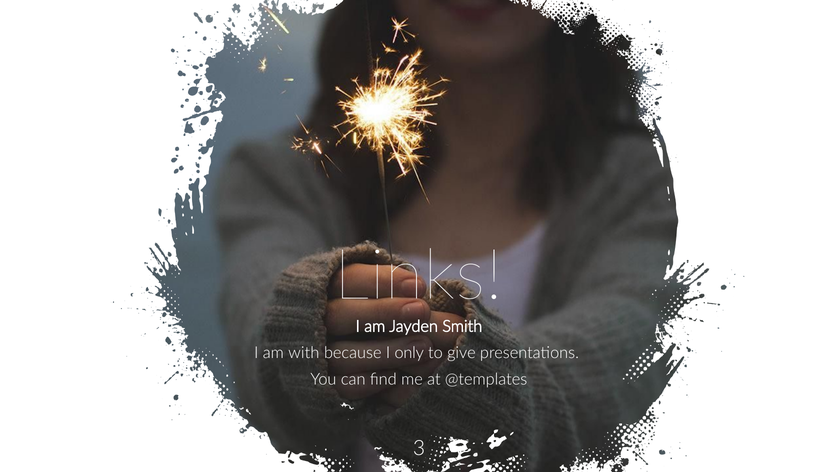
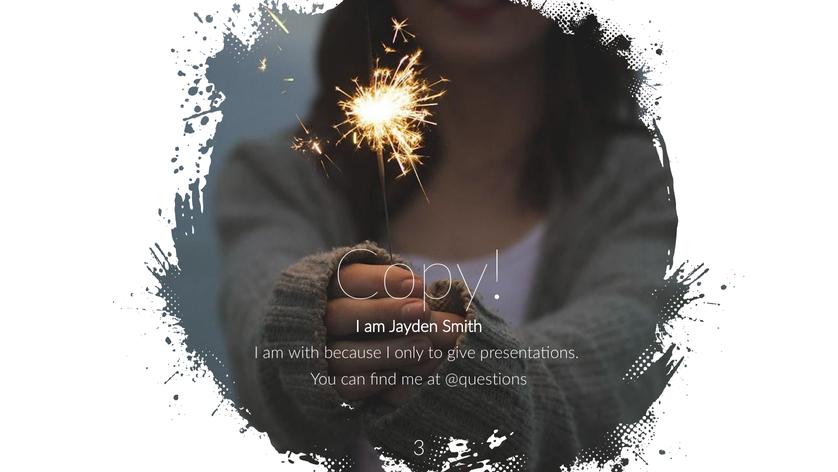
Links: Links -> Copy
@templates: @templates -> @questions
